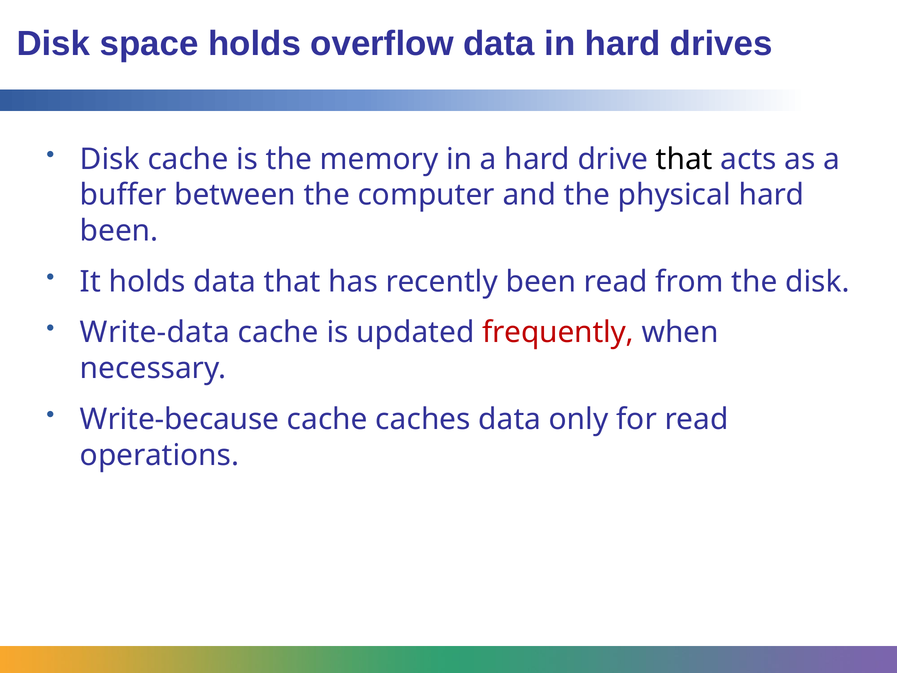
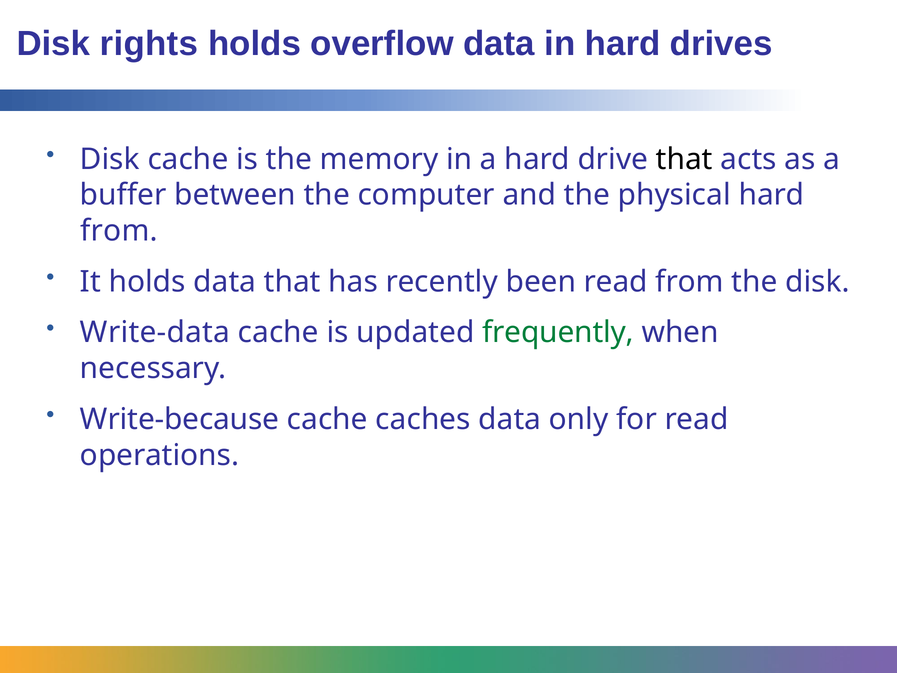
space: space -> rights
been at (119, 231): been -> from
frequently colour: red -> green
